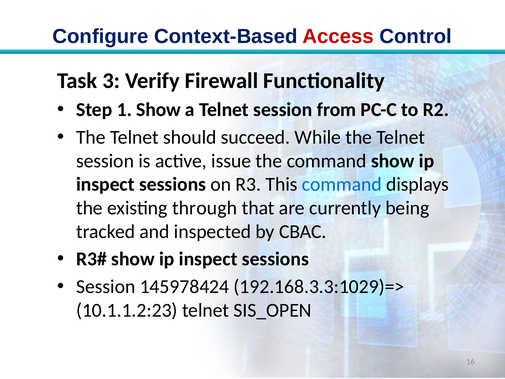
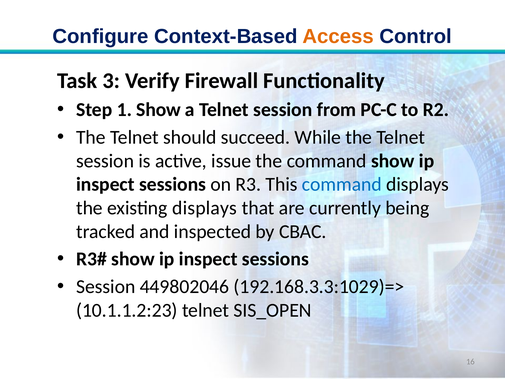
Access colour: red -> orange
existing through: through -> displays
145978424: 145978424 -> 449802046
